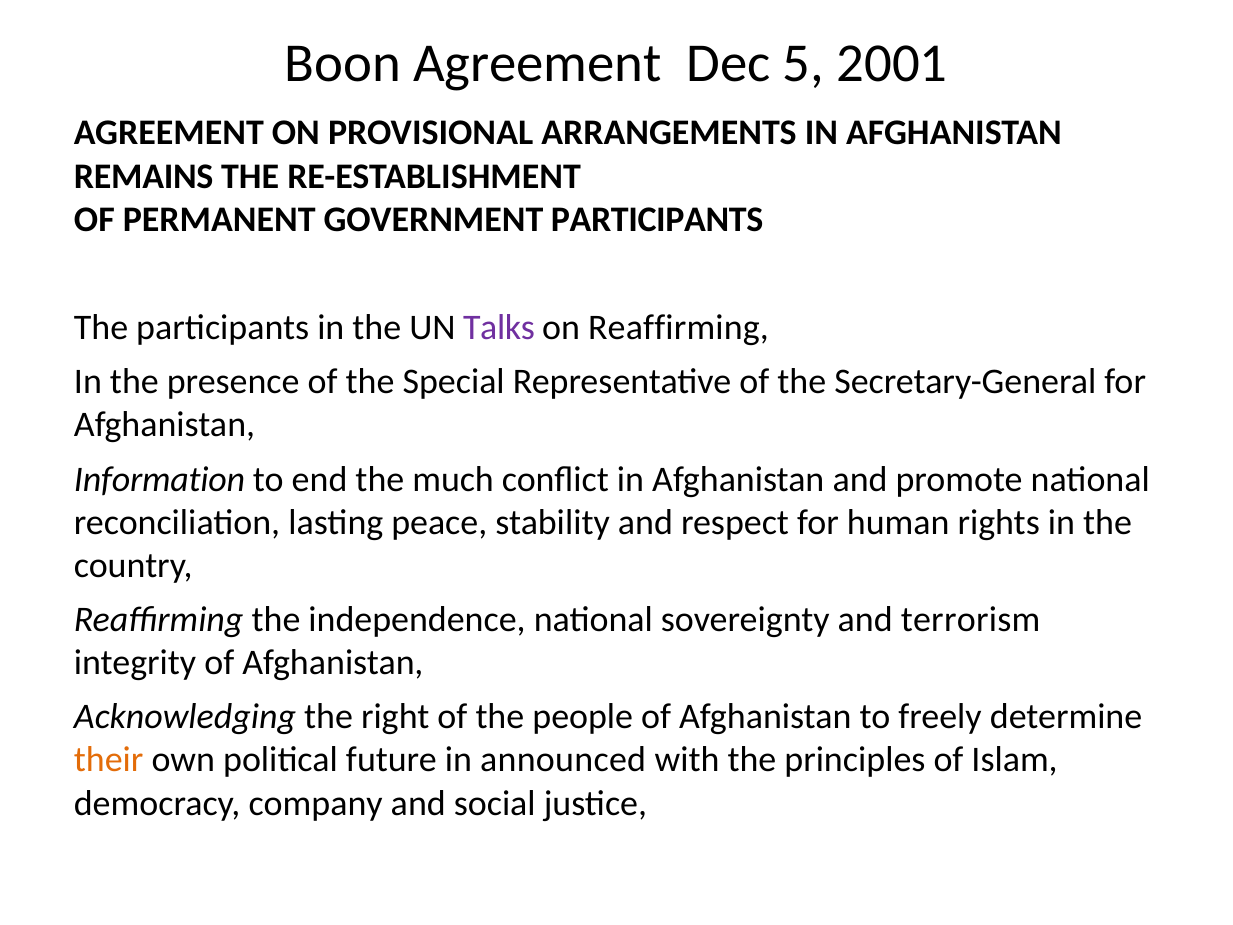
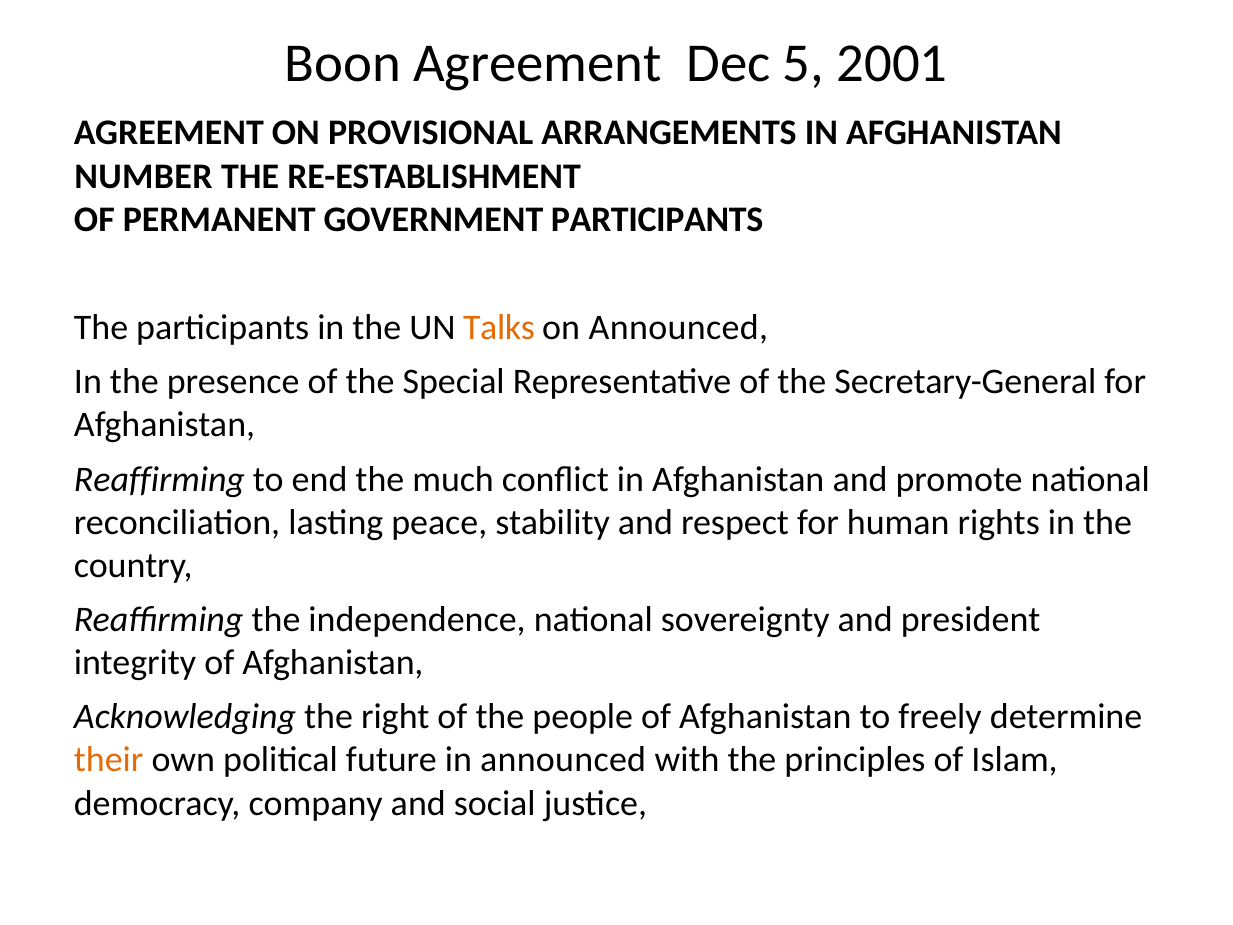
REMAINS: REMAINS -> NUMBER
Talks colour: purple -> orange
on Reaffirming: Reaffirming -> Announced
Information at (160, 479): Information -> Reaffirming
terrorism: terrorism -> president
